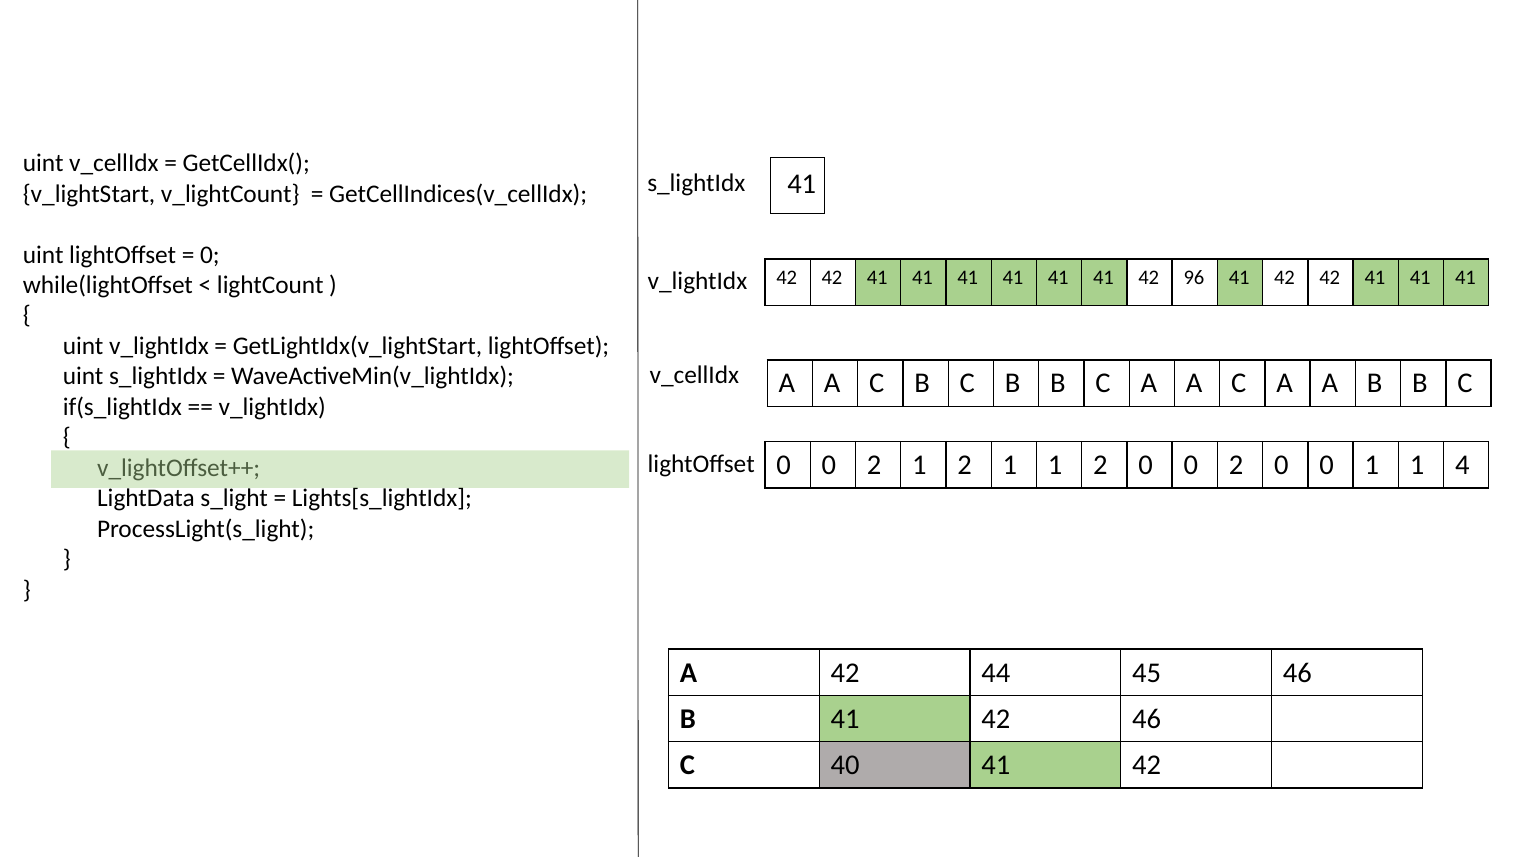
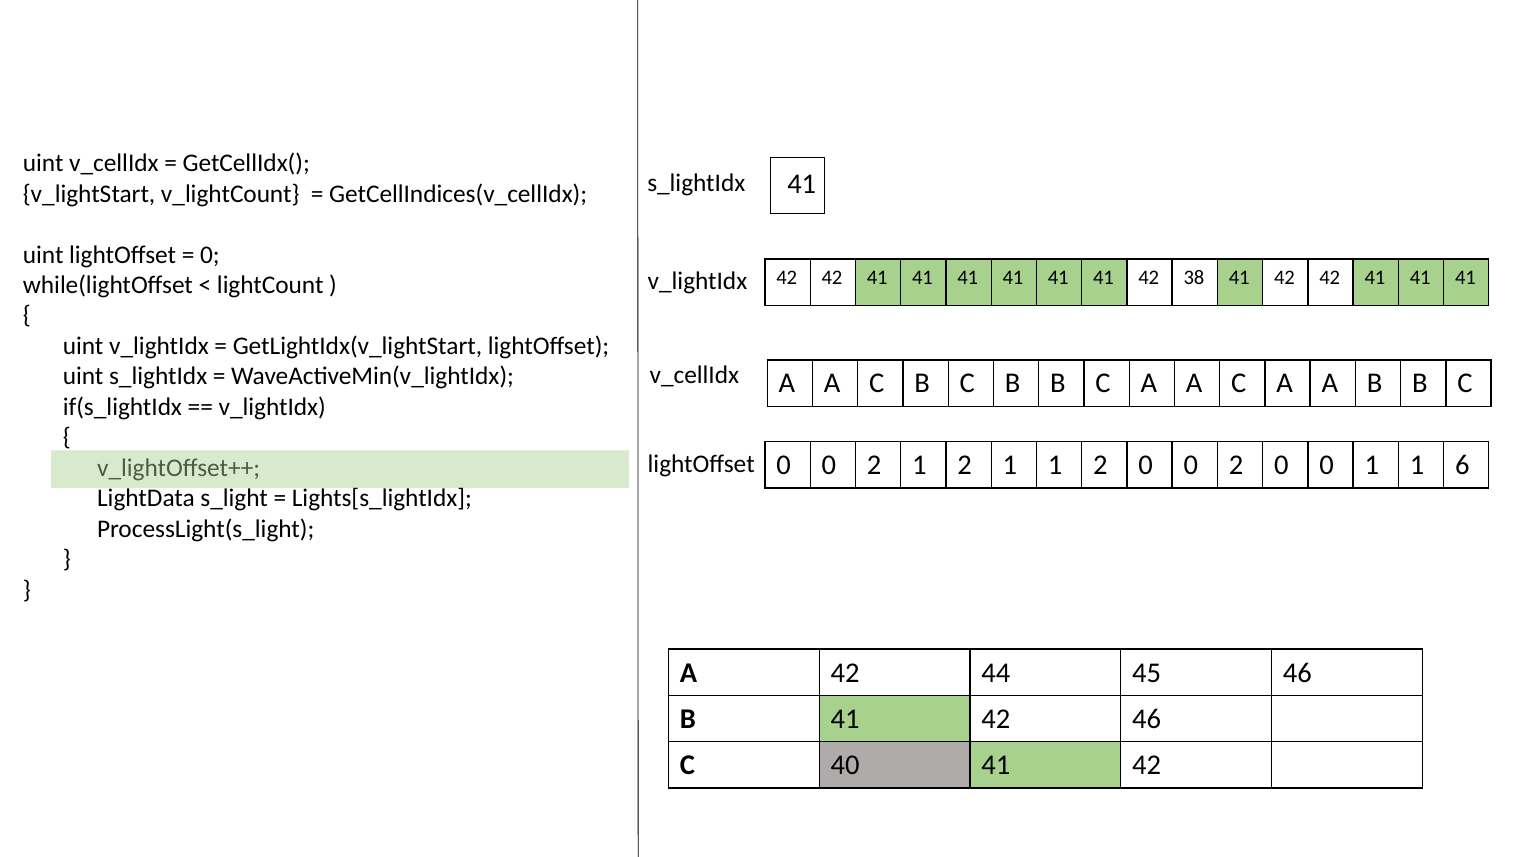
96: 96 -> 38
4: 4 -> 6
